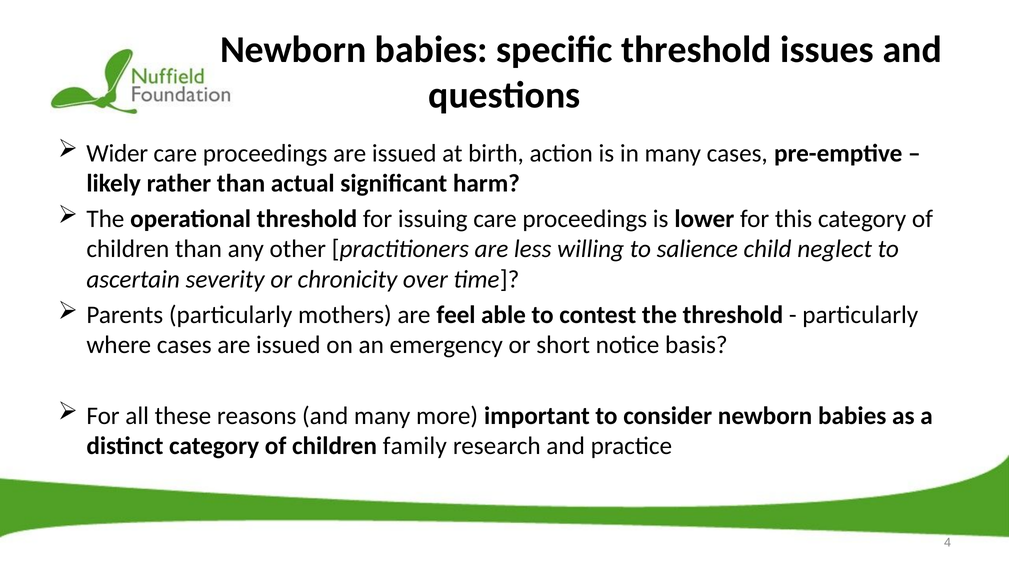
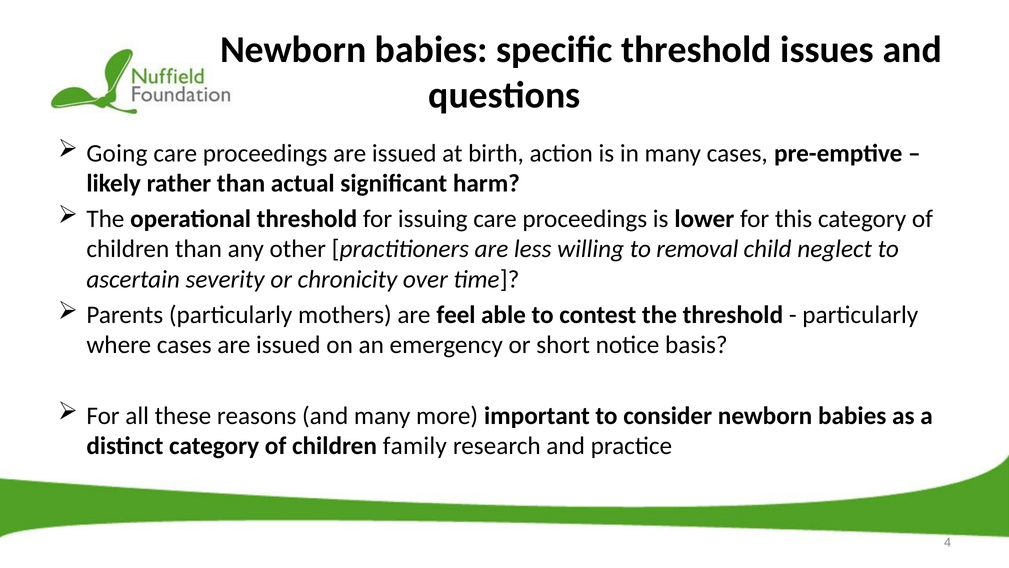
Wider: Wider -> Going
salience: salience -> removal
